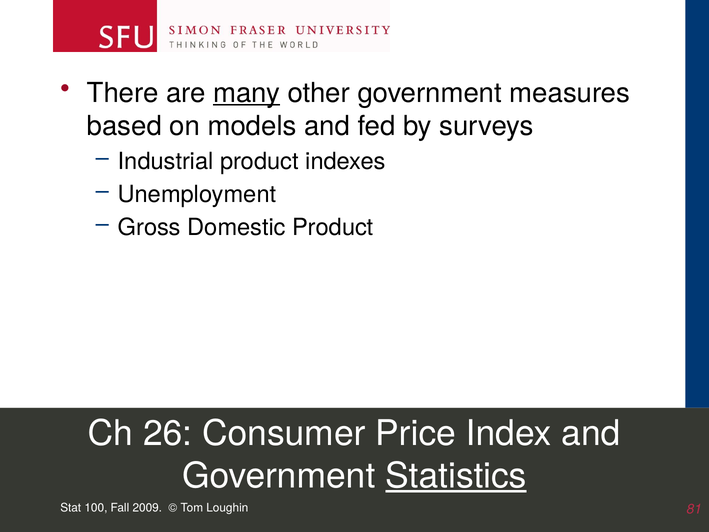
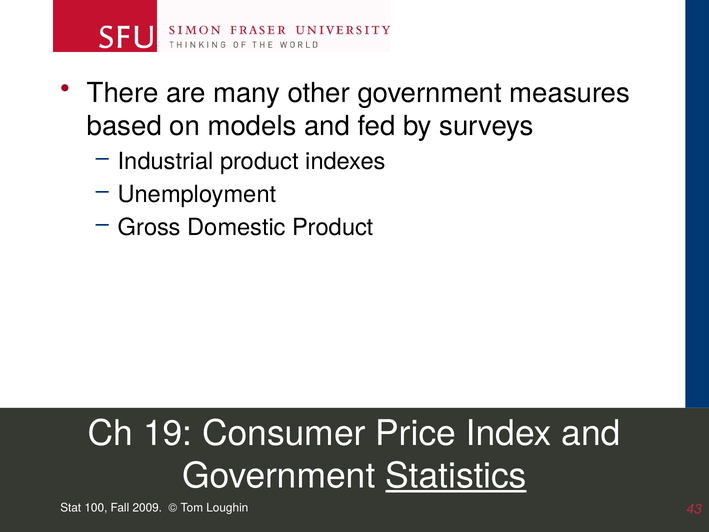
many underline: present -> none
26: 26 -> 19
81: 81 -> 43
